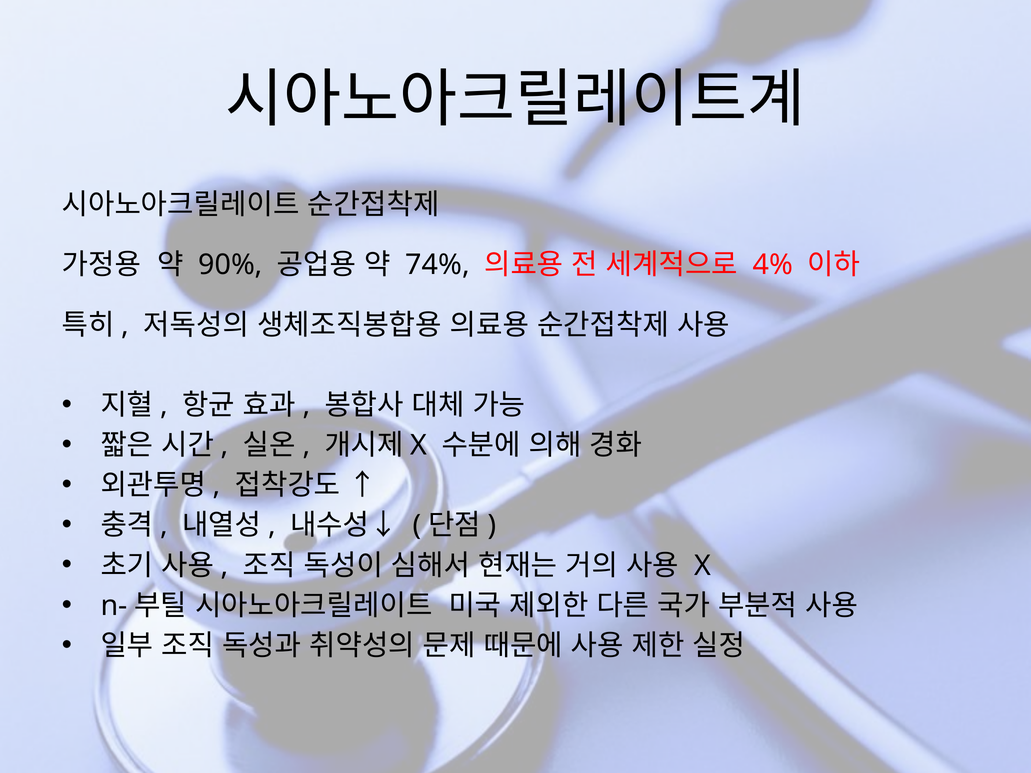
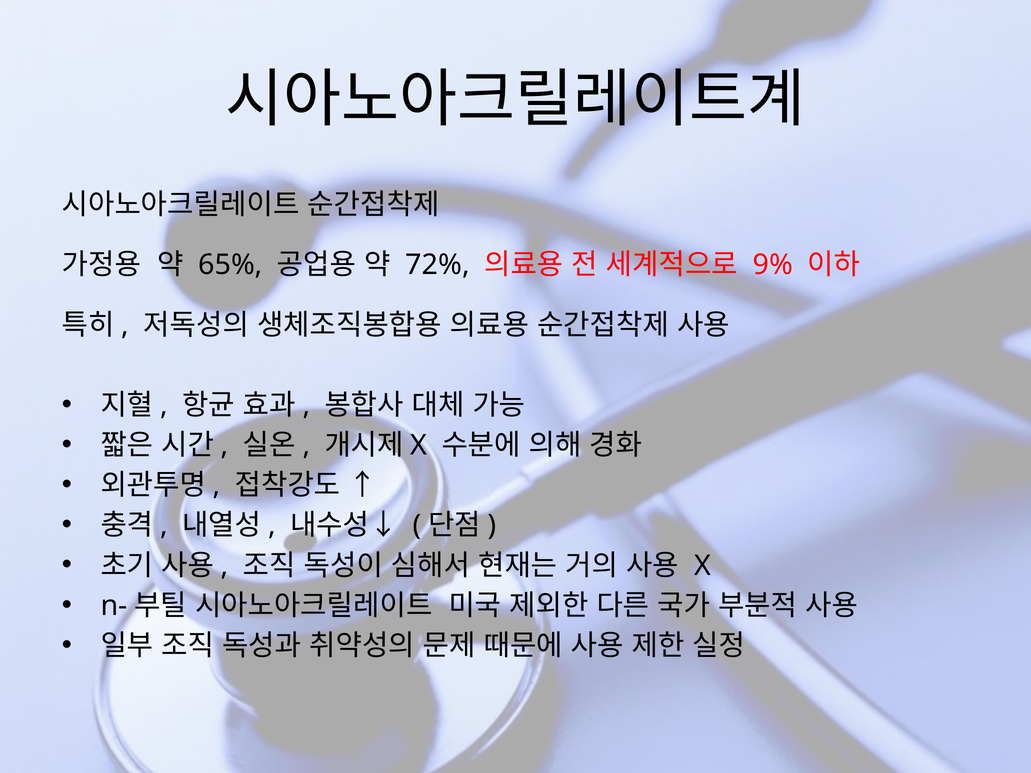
90%: 90% -> 65%
74%: 74% -> 72%
4%: 4% -> 9%
